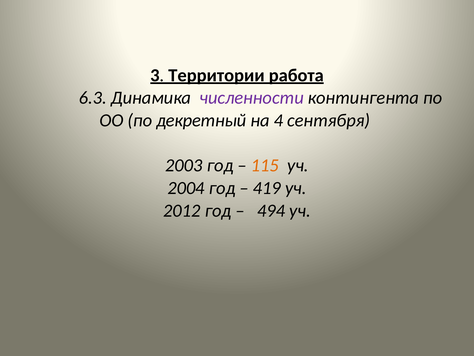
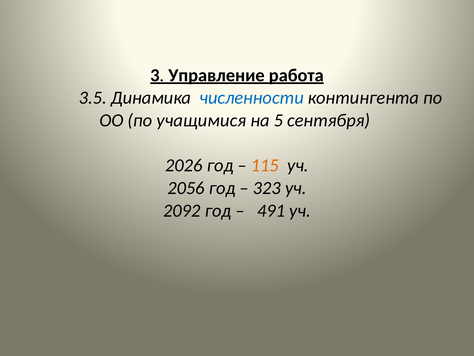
Территории: Территории -> Управление
6.3: 6.3 -> 3.5
численности colour: purple -> blue
декретный: декретный -> учащимися
4: 4 -> 5
2003: 2003 -> 2026
2004: 2004 -> 2056
419: 419 -> 323
2012: 2012 -> 2092
494: 494 -> 491
